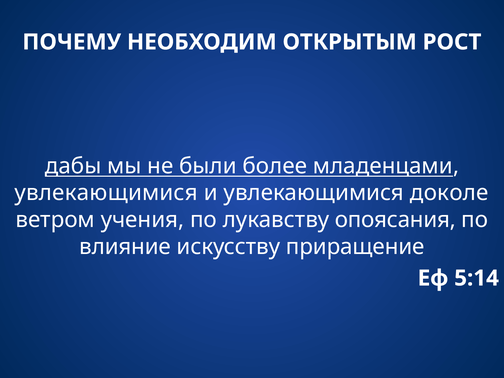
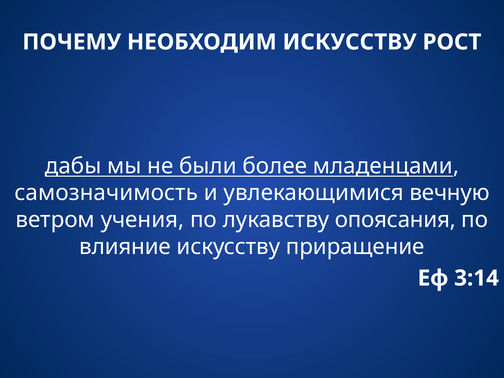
НЕОБХОДИМ ОТКРЫТЫМ: ОТКРЫТЫМ -> ИСКУССТВУ
увлекающимися at (106, 193): увлекающимися -> самозначимость
доколе: доколе -> вечную
5:14: 5:14 -> 3:14
